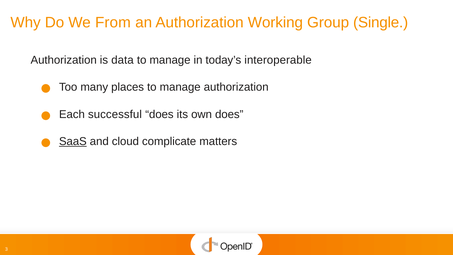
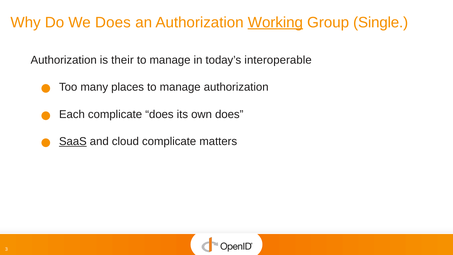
We From: From -> Does
Working underline: none -> present
data: data -> their
Each successful: successful -> complicate
